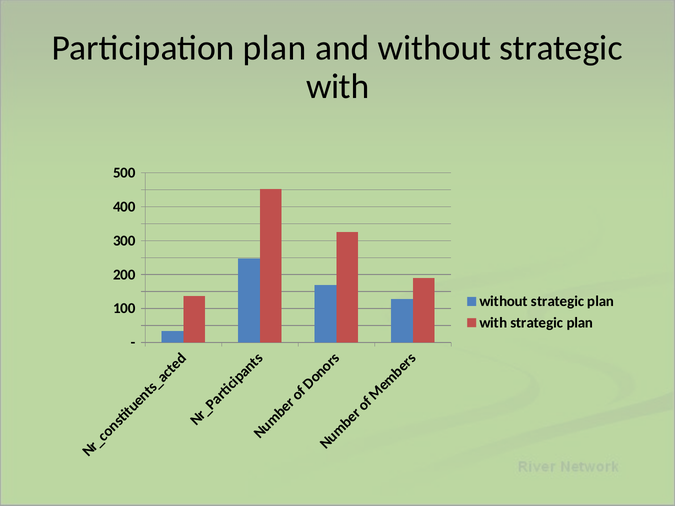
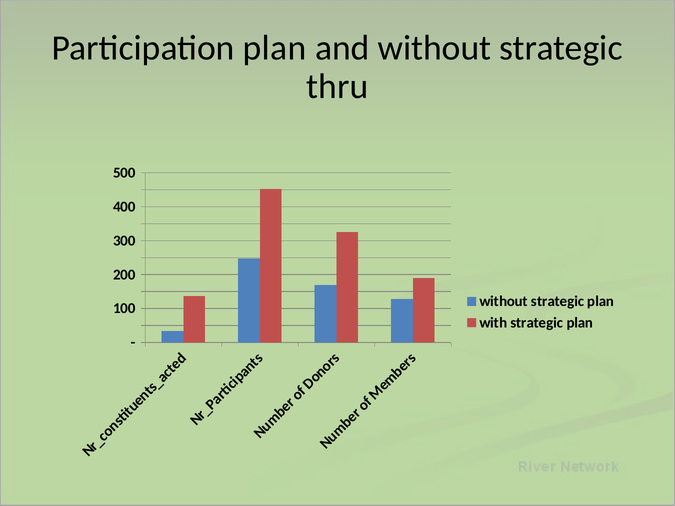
with at (338, 86): with -> thru
